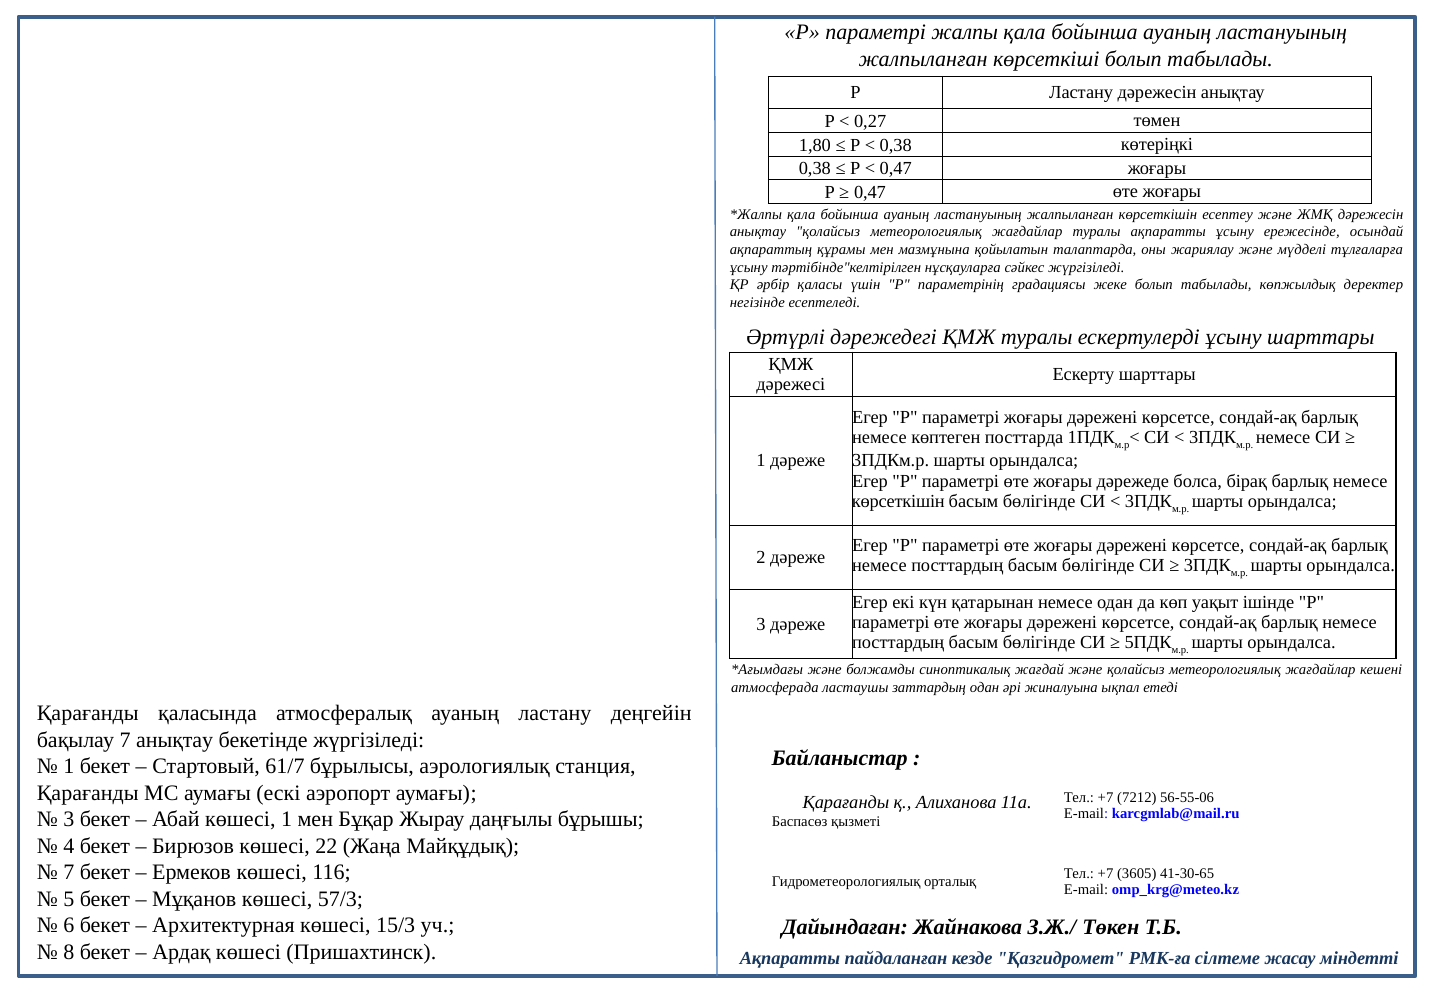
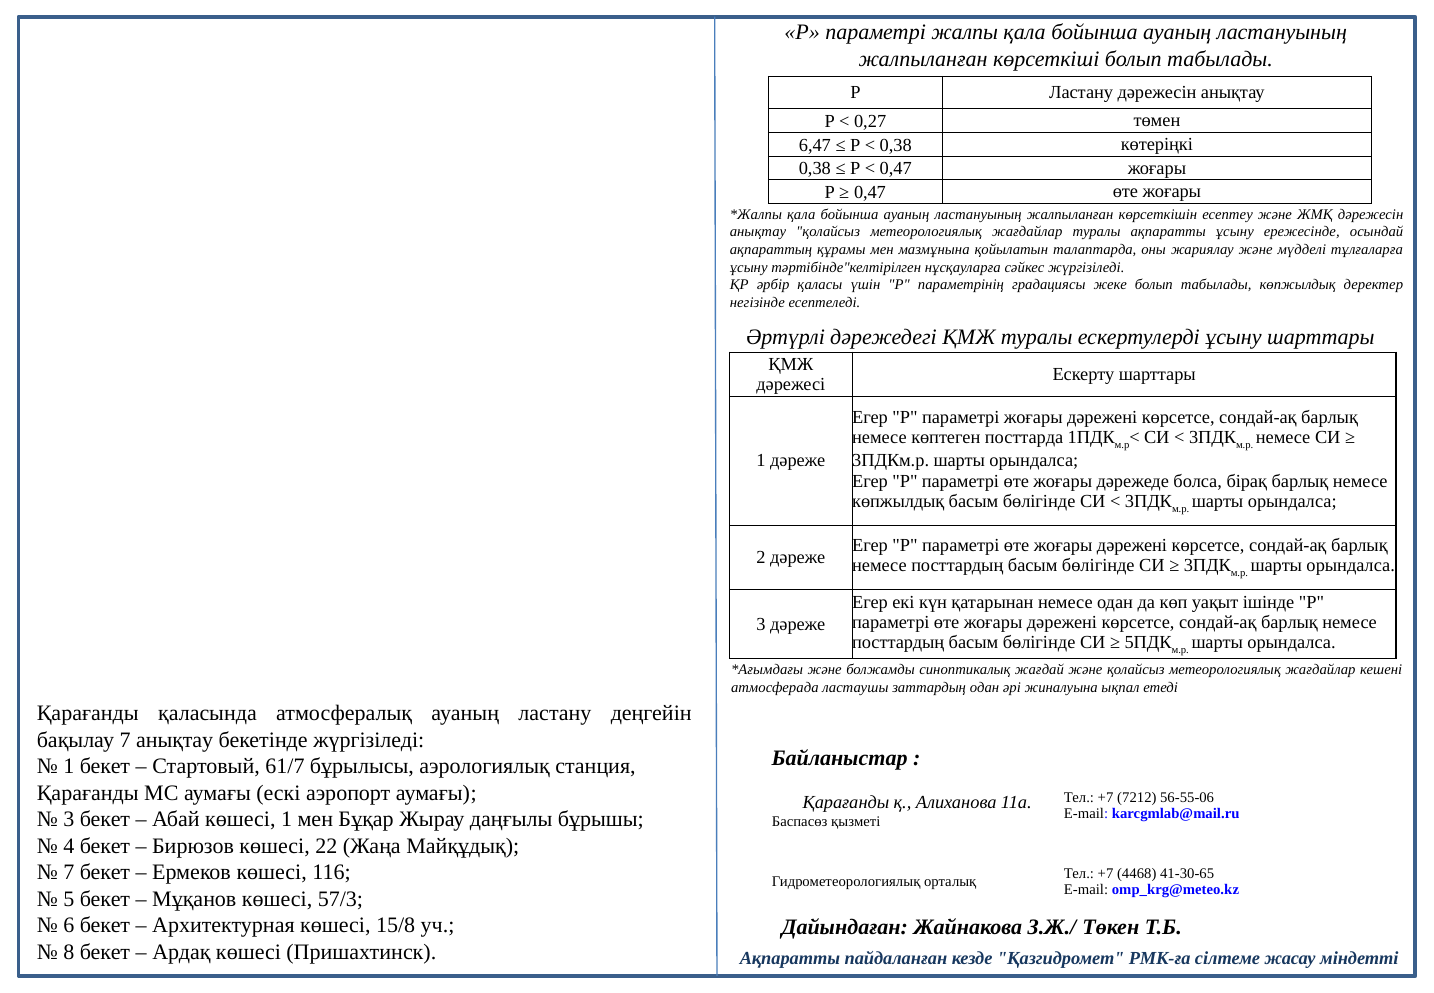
1,80: 1,80 -> 6,47
көрсеткішін at (898, 501): көрсеткішін -> көпжылдық
3605: 3605 -> 4468
15/3: 15/3 -> 15/8
